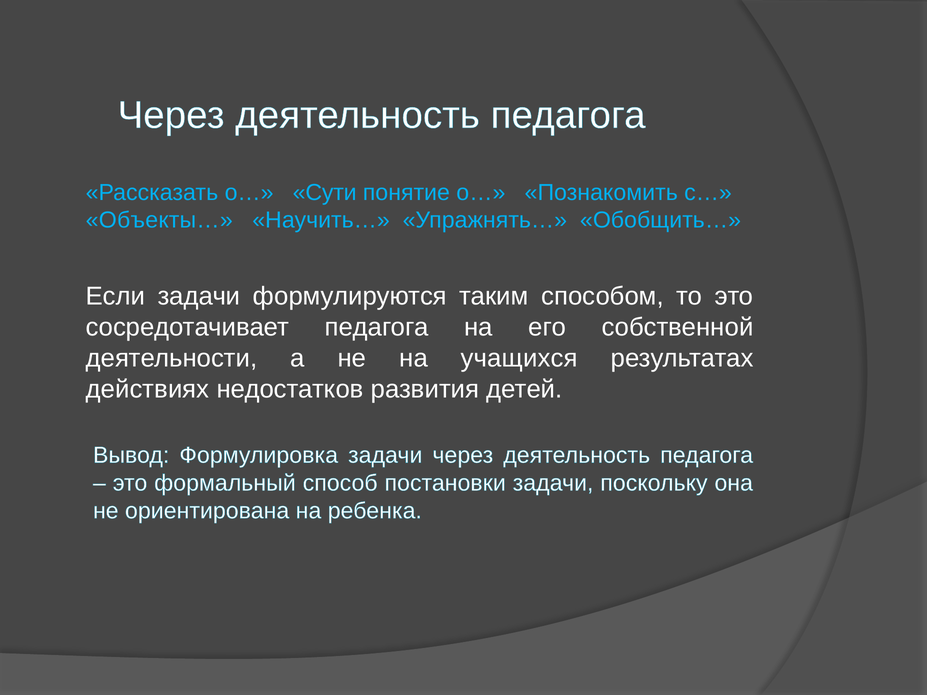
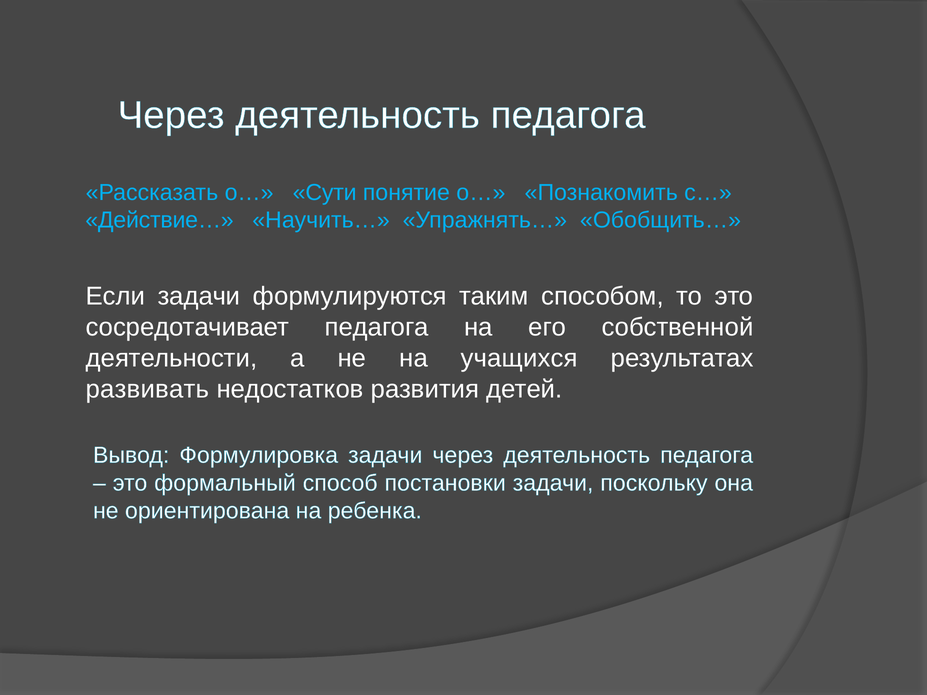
Объекты…: Объекты… -> Действие…
действиях: действиях -> развивать
